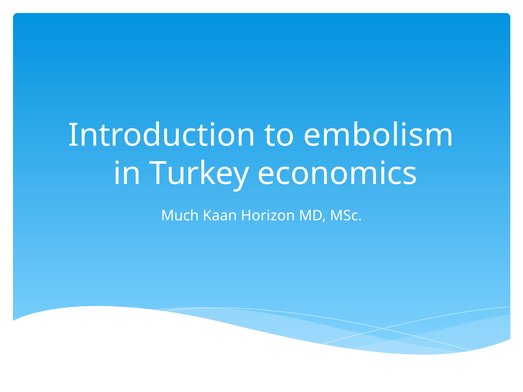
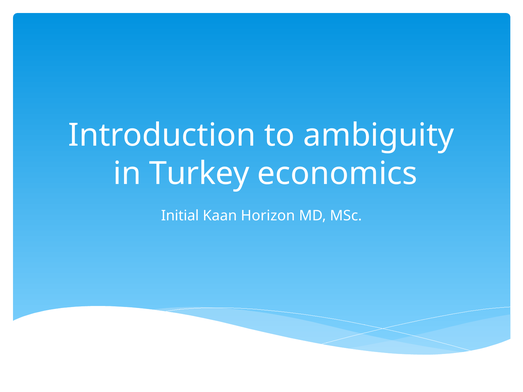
embolism: embolism -> ambiguity
Much: Much -> Initial
